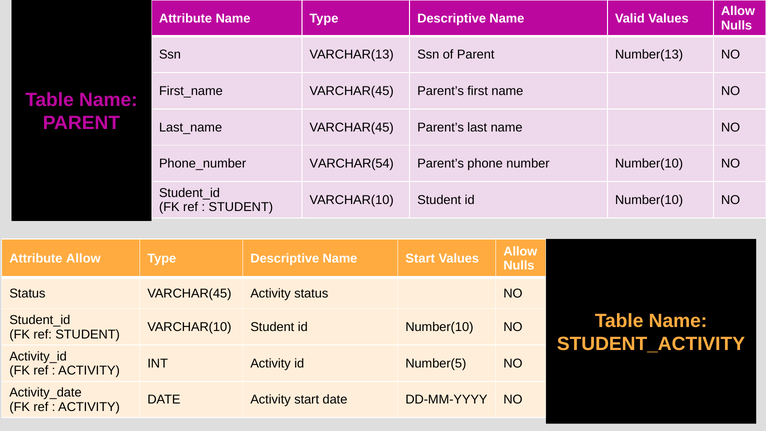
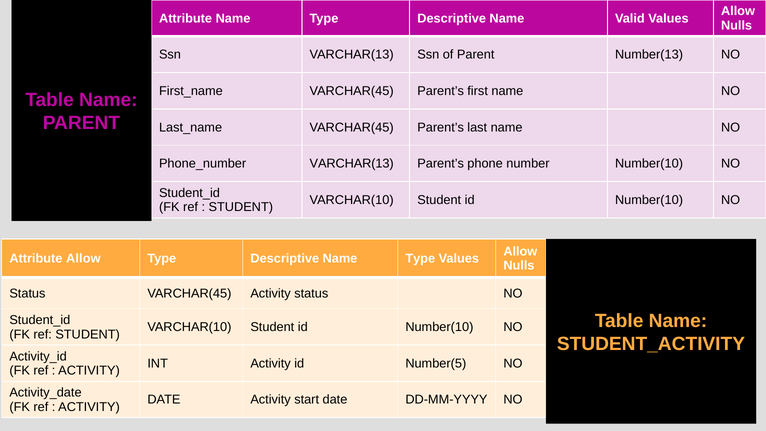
VARCHAR(54 at (352, 164): VARCHAR(54 -> VARCHAR(13
Descriptive Name Start: Start -> Type
